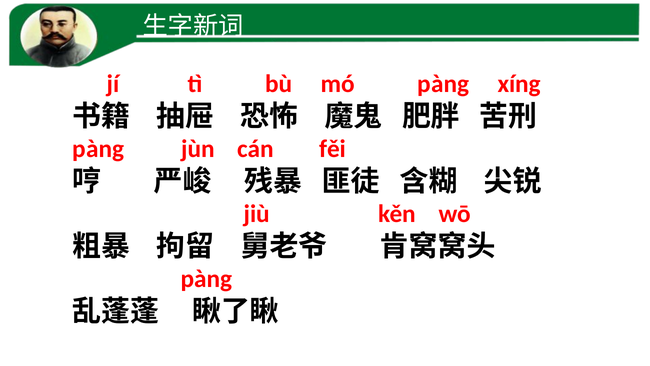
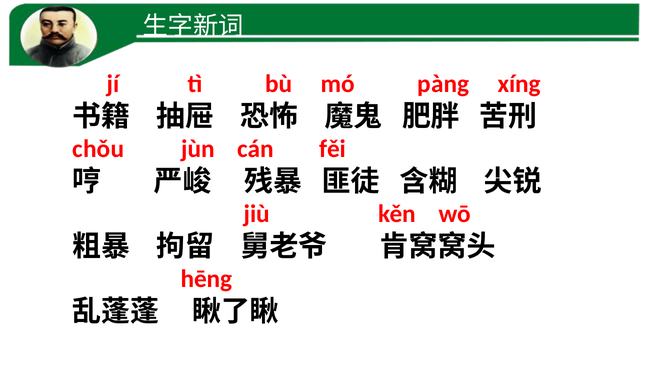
pàng at (98, 149): pàng -> chǒu
pàng at (206, 279): pàng -> hēng
